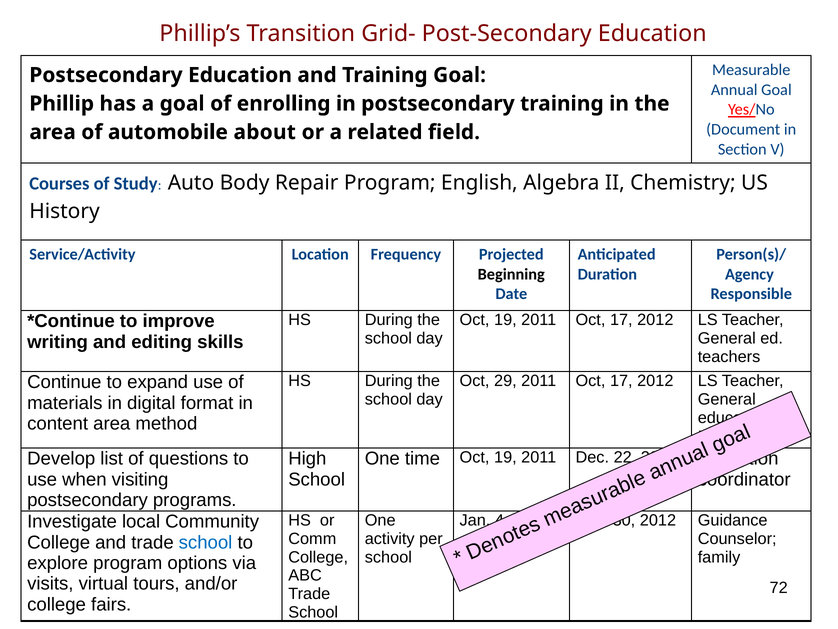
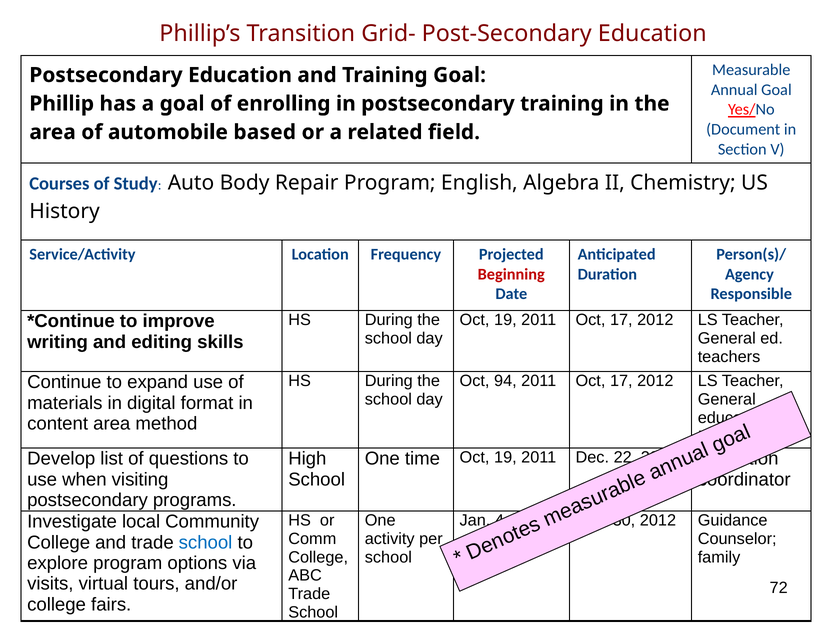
about: about -> based
Beginning colour: black -> red
29: 29 -> 94
